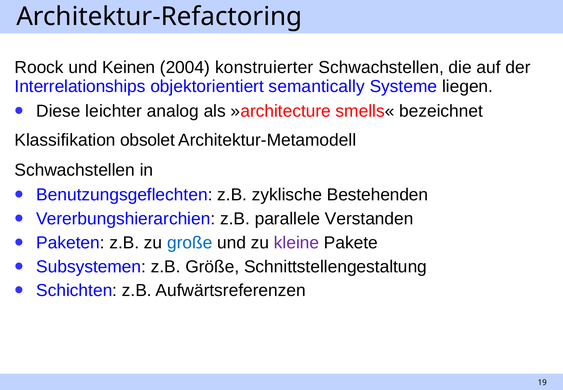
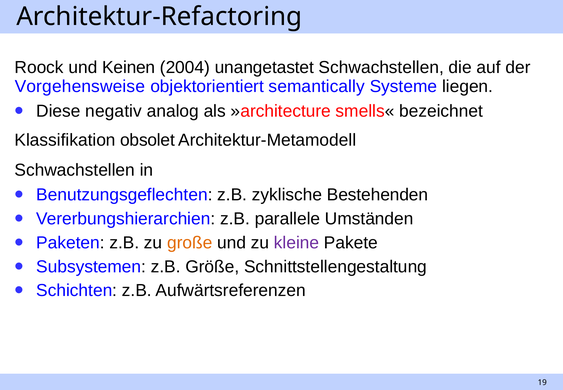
konstruierter: konstruierter -> unangetastet
Interrelationships: Interrelationships -> Vorgehensweise
leichter: leichter -> negativ
Verstanden: Verstanden -> Umständen
große colour: blue -> orange
